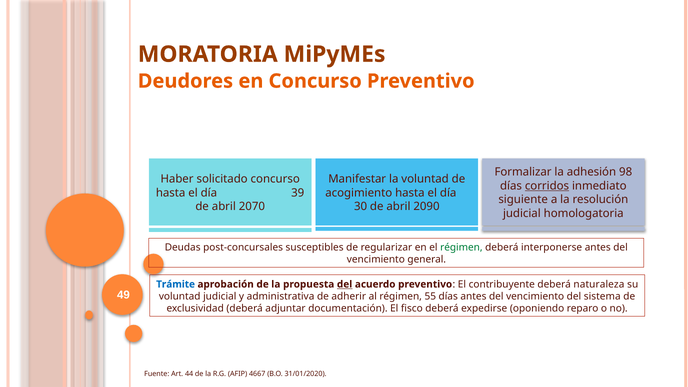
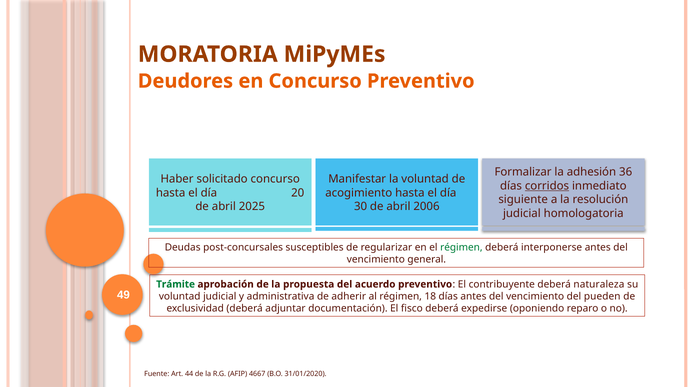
98: 98 -> 36
39: 39 -> 20
2070: 2070 -> 2025
2090: 2090 -> 2006
Trámite colour: blue -> green
del at (345, 284) underline: present -> none
55: 55 -> 18
sistema: sistema -> pueden
